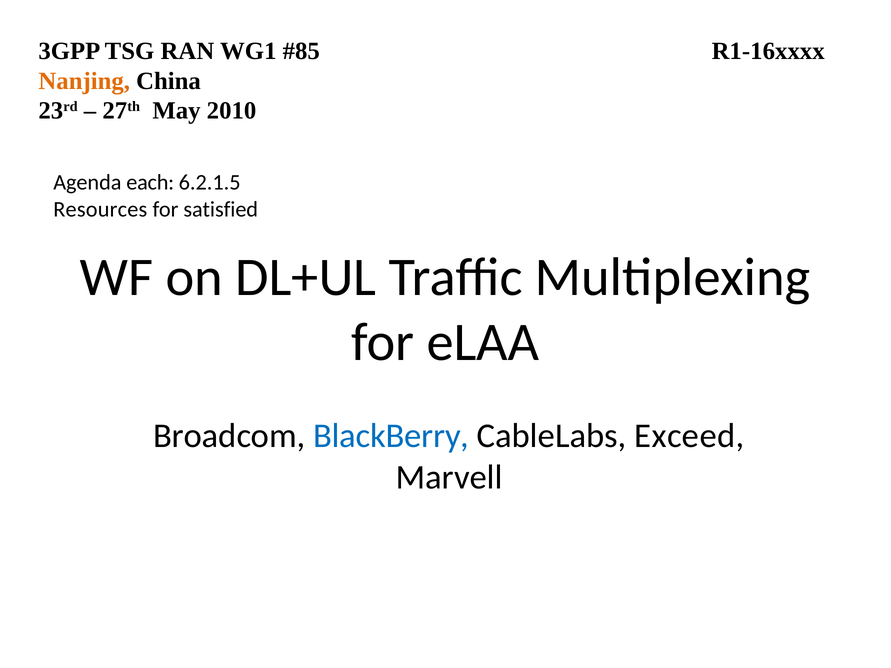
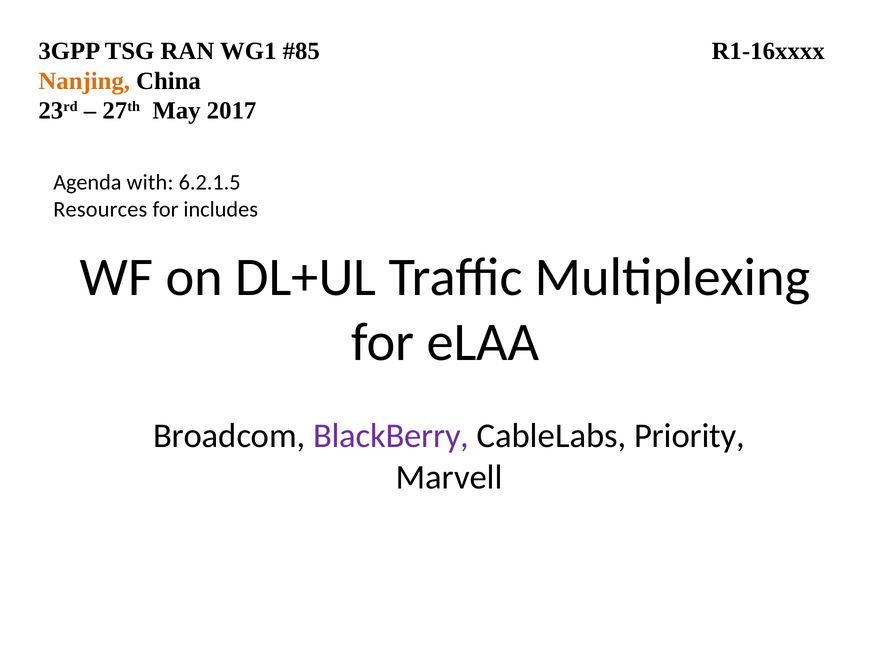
2010: 2010 -> 2017
each: each -> with
satisfied: satisfied -> includes
BlackBerry colour: blue -> purple
Exceed: Exceed -> Priority
